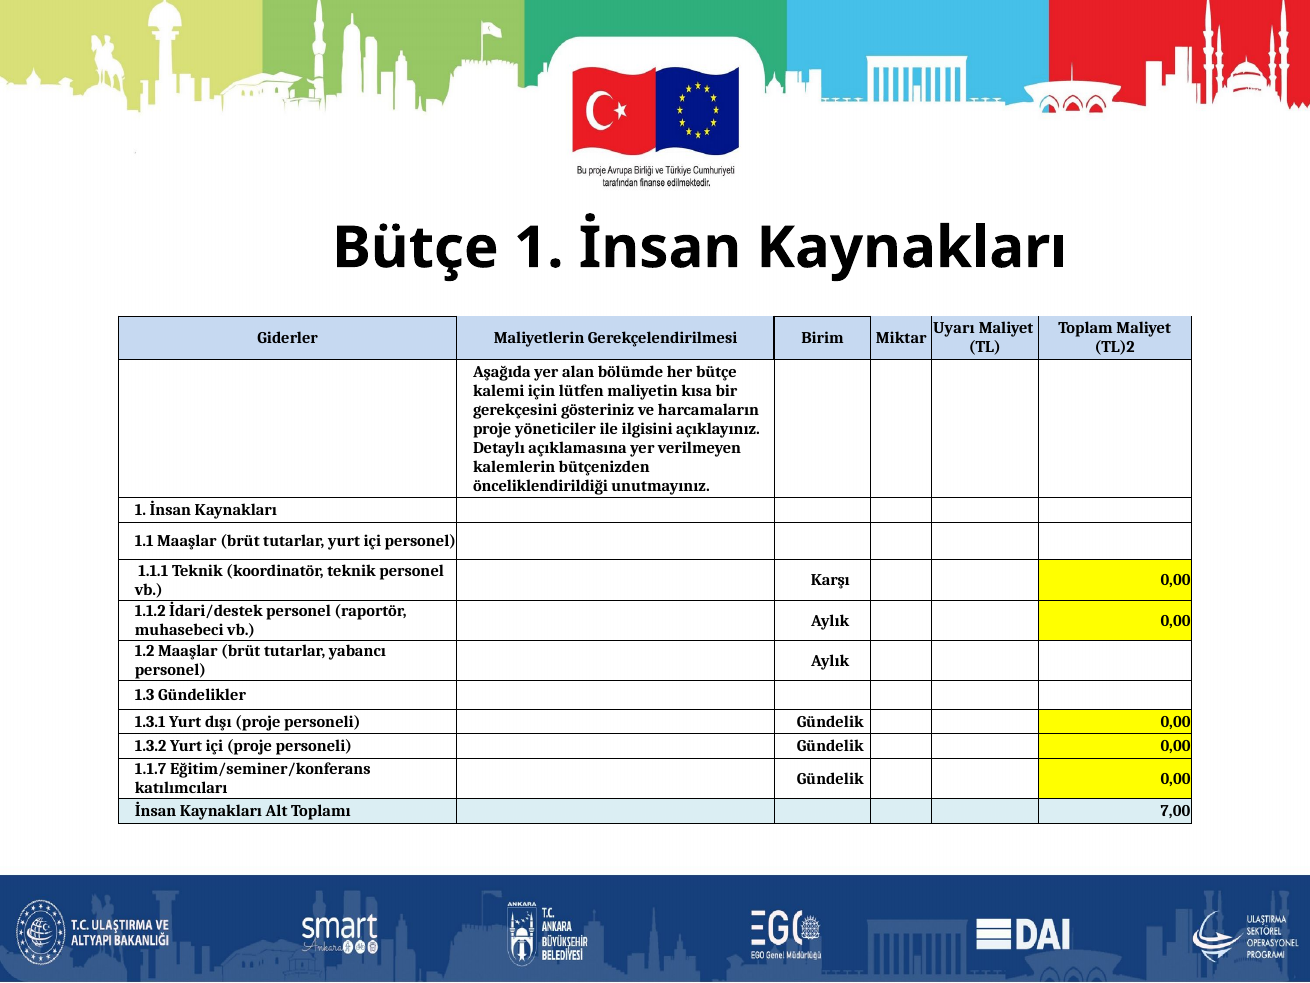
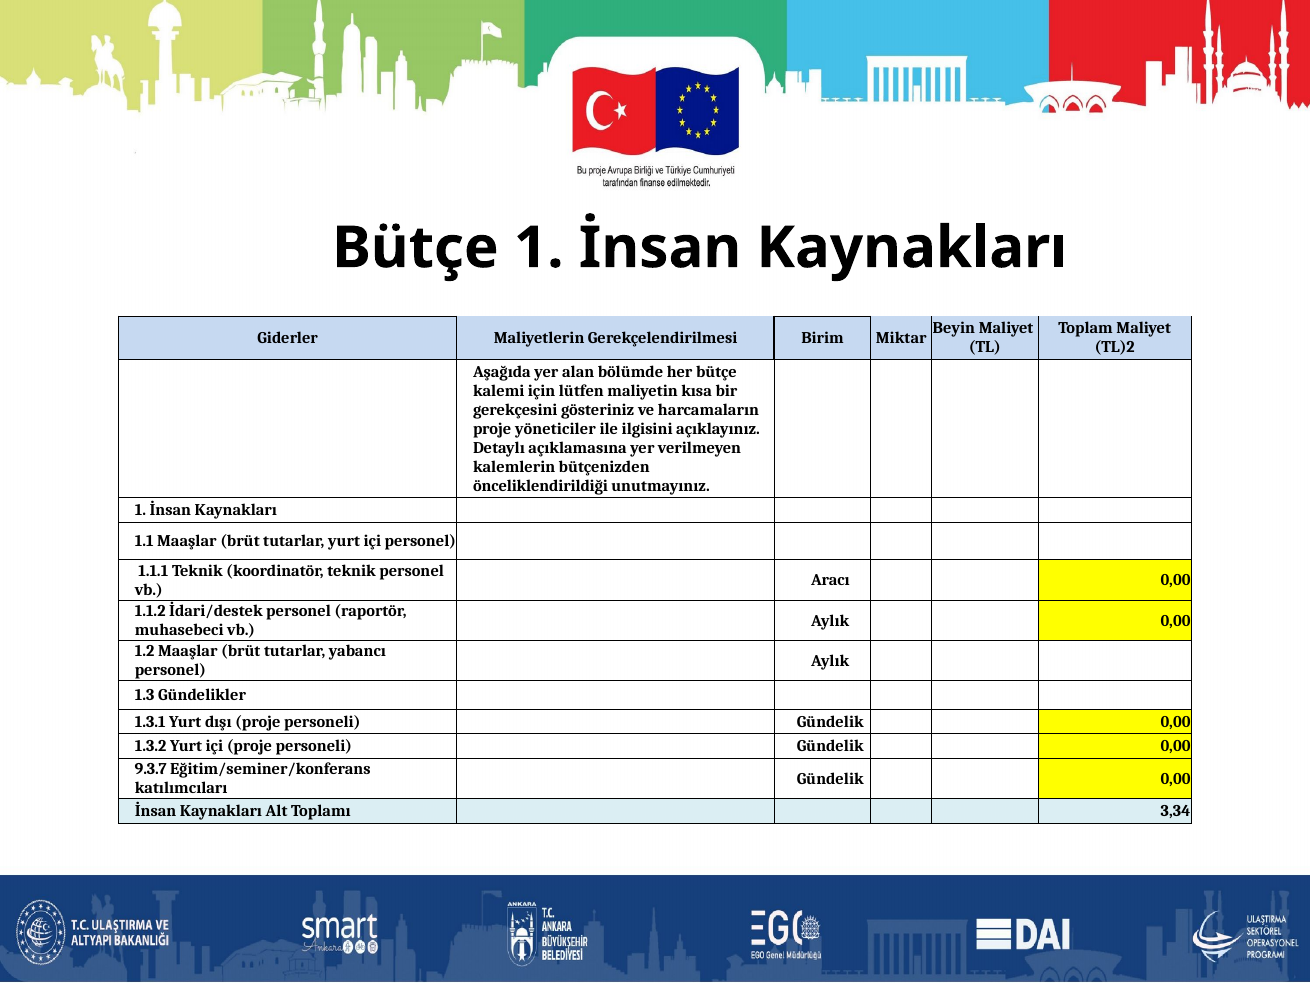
Uyarı: Uyarı -> Beyin
Karşı: Karşı -> Aracı
1.1.7: 1.1.7 -> 9.3.7
7,00: 7,00 -> 3,34
